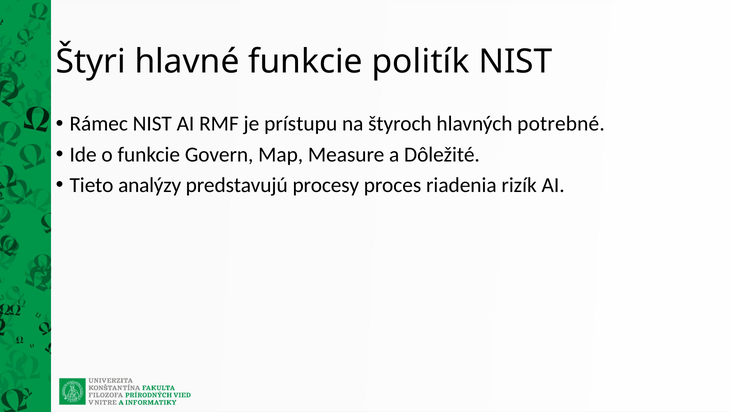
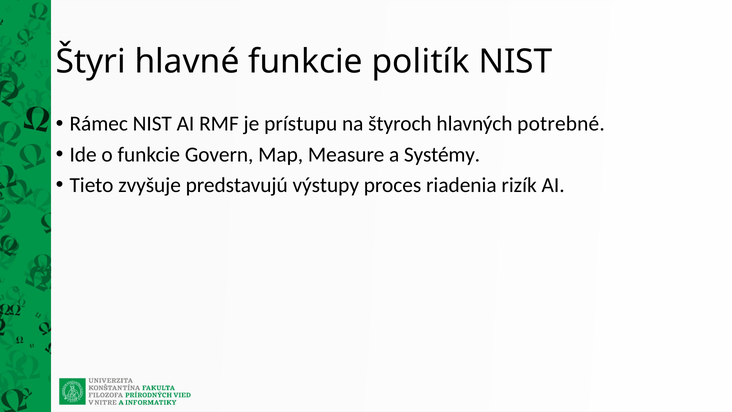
Dôležité: Dôležité -> Systémy
analýzy: analýzy -> zvyšuje
procesy: procesy -> výstupy
